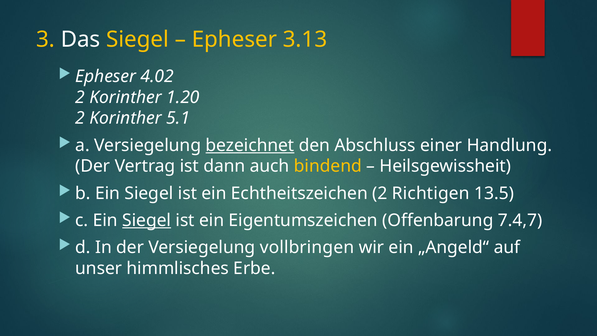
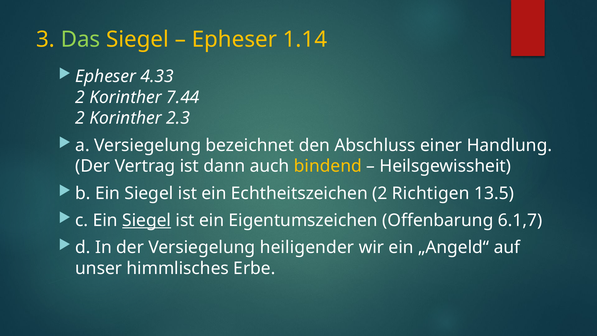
Das colour: white -> light green
3.13: 3.13 -> 1.14
4.02: 4.02 -> 4.33
1.20: 1.20 -> 7.44
5.1: 5.1 -> 2.3
bezeichnet underline: present -> none
7.4,7: 7.4,7 -> 6.1,7
vollbringen: vollbringen -> heiligender
